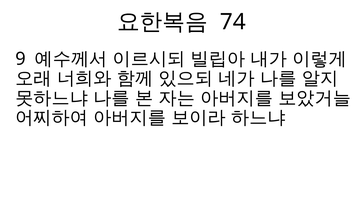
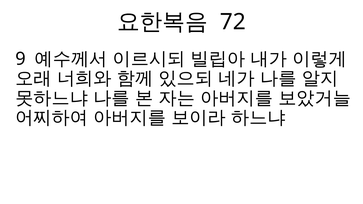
74: 74 -> 72
